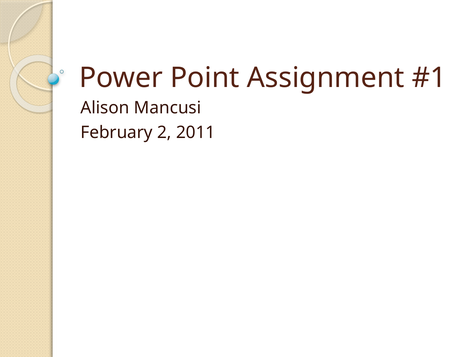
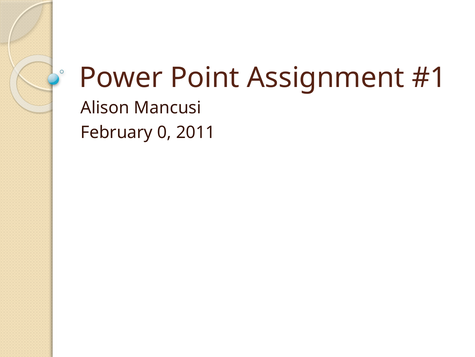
2: 2 -> 0
